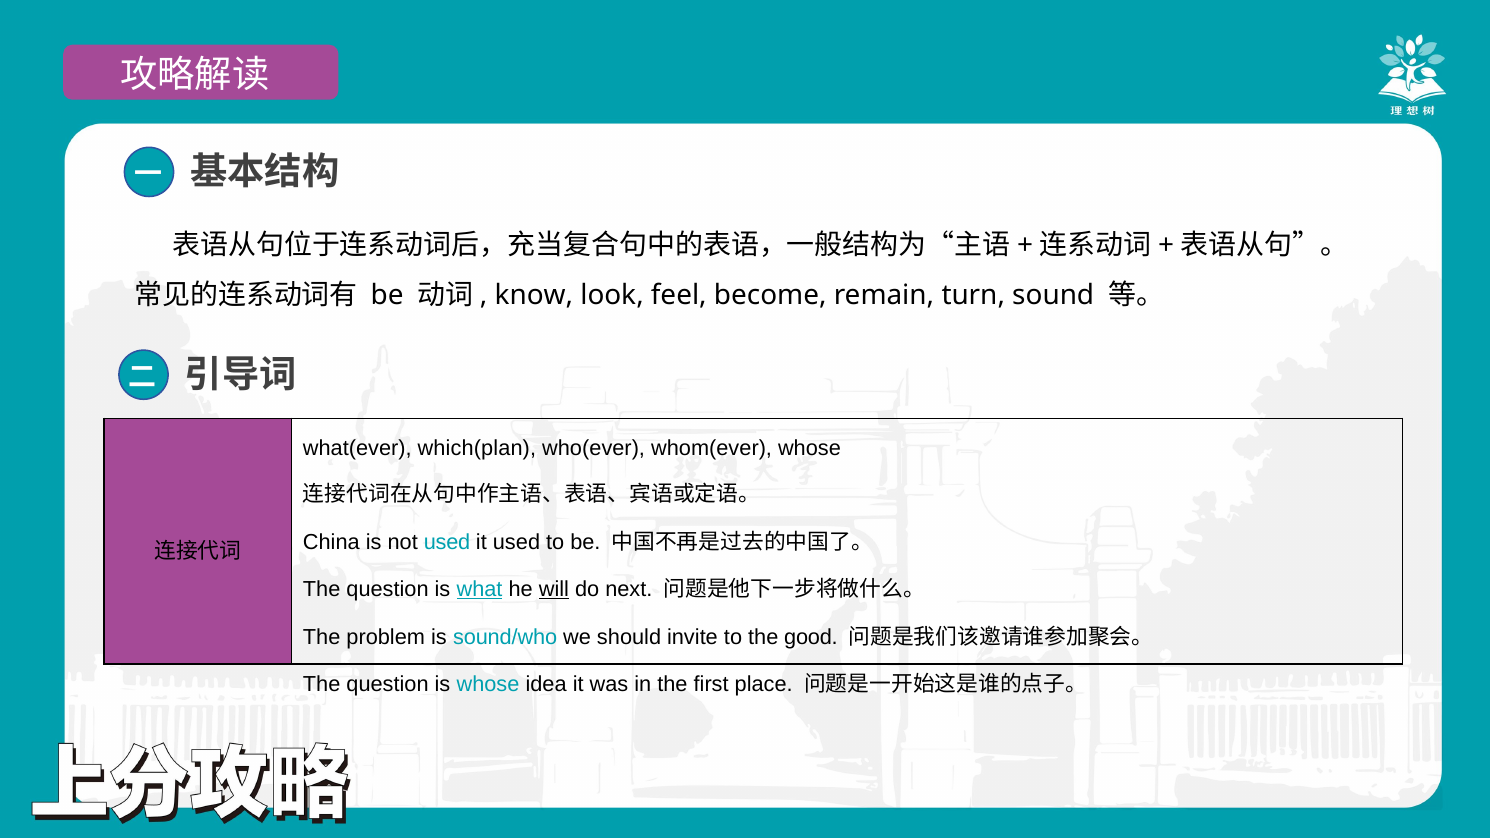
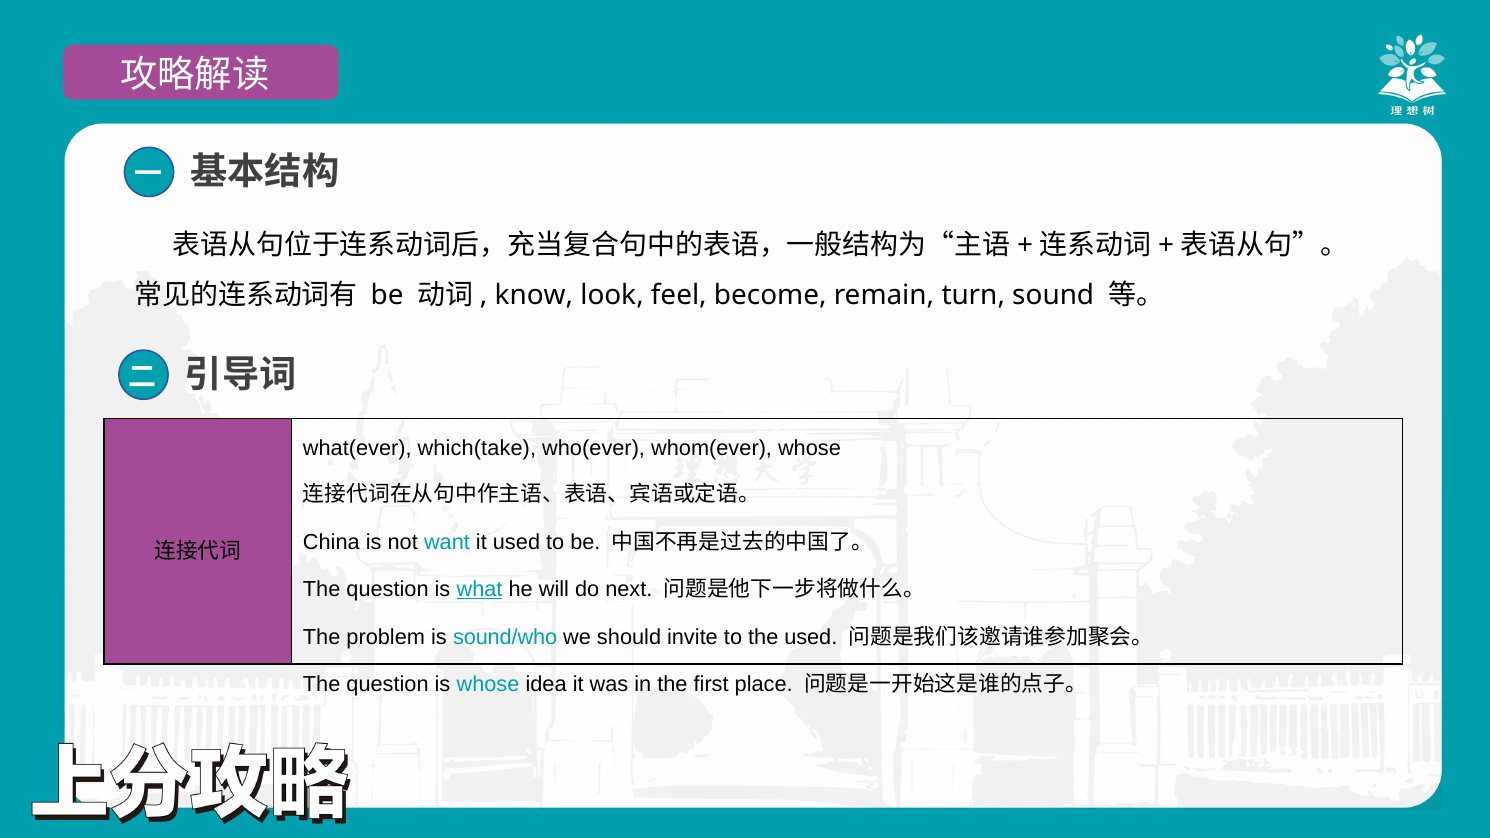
which(plan: which(plan -> which(take
not used: used -> want
will underline: present -> none
the good: good -> used
